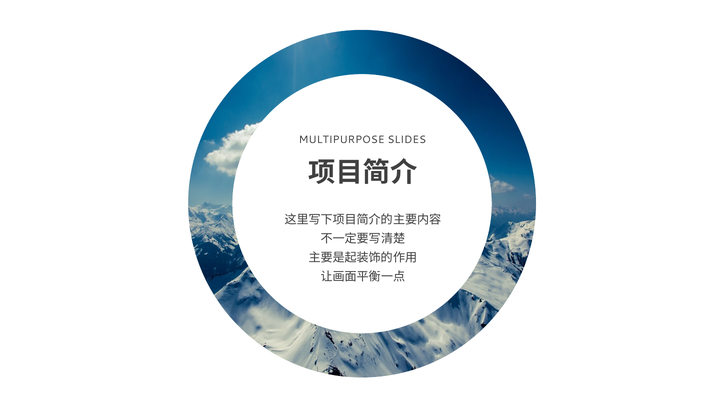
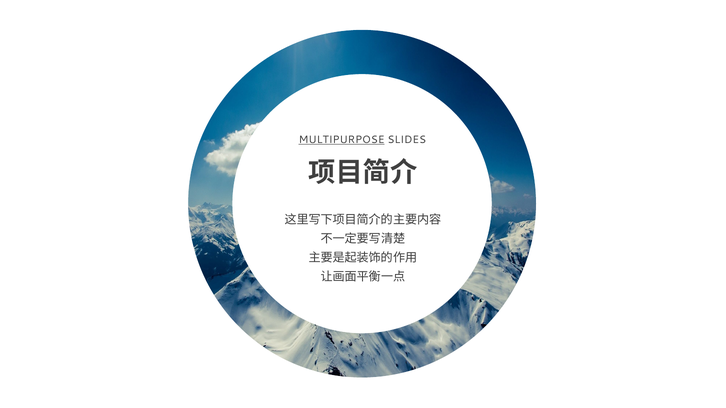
MULTIPURPOSE underline: none -> present
